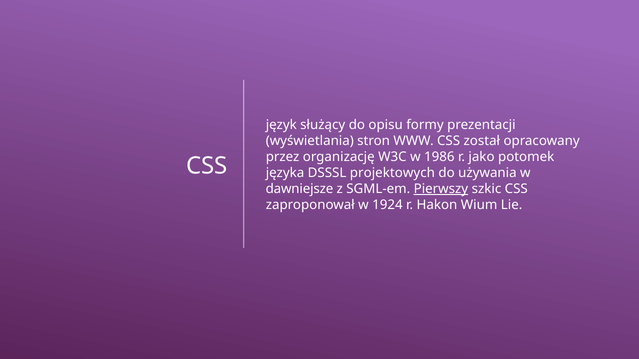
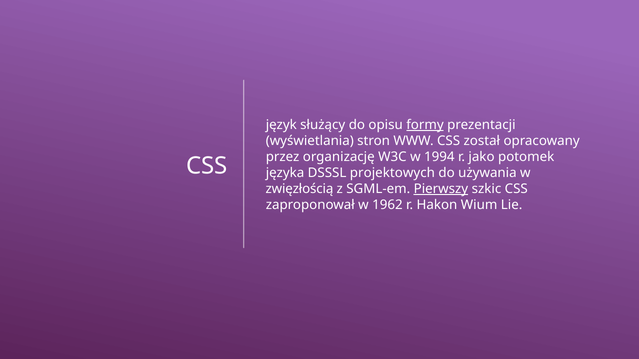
formy underline: none -> present
1986: 1986 -> 1994
dawniejsze: dawniejsze -> zwięzłością
1924: 1924 -> 1962
